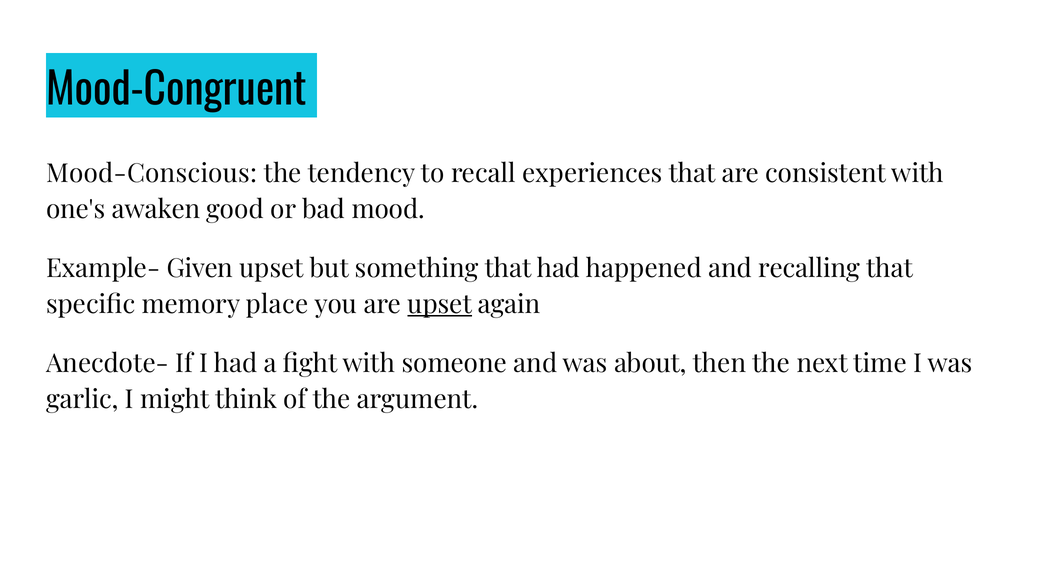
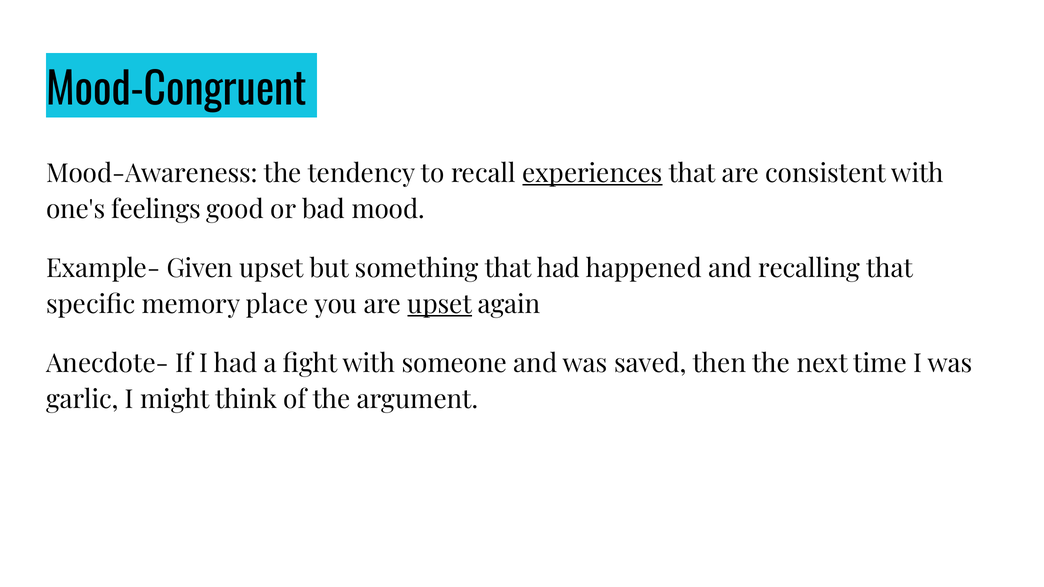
Mood-Conscious: Mood-Conscious -> Mood-Awareness
experiences underline: none -> present
awaken: awaken -> feelings
about: about -> saved
